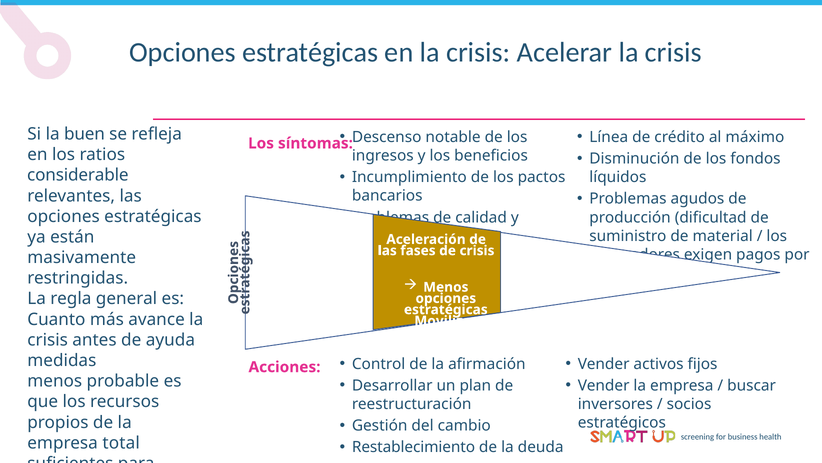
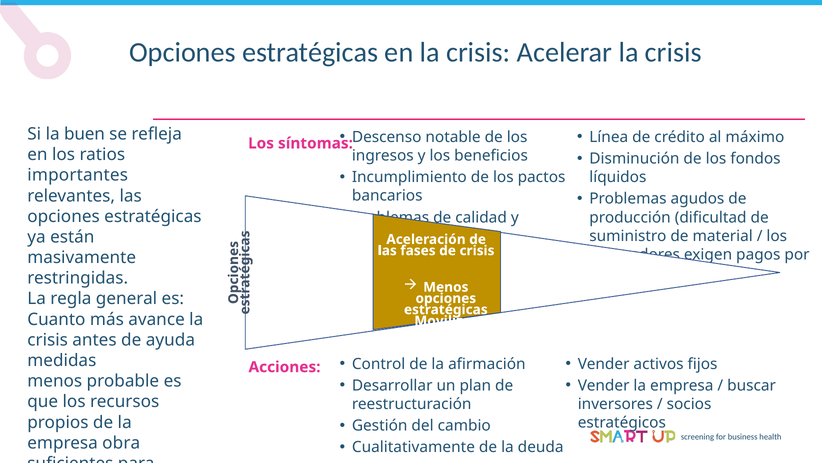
considerable: considerable -> importantes
total: total -> obra
Restablecimiento: Restablecimiento -> Cualitativamente
